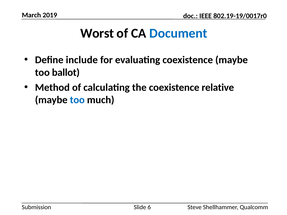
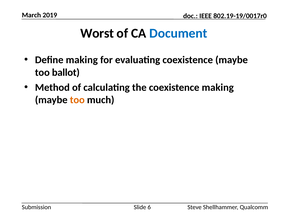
Define include: include -> making
coexistence relative: relative -> making
too at (77, 100) colour: blue -> orange
